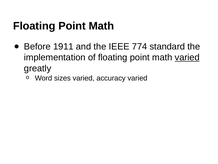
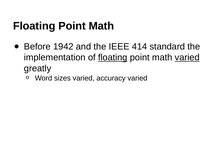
1911: 1911 -> 1942
774: 774 -> 414
floating at (113, 57) underline: none -> present
